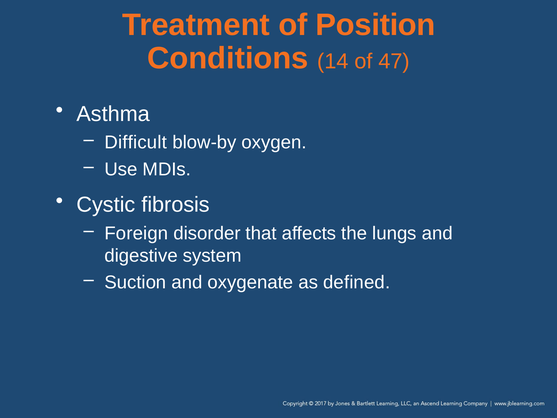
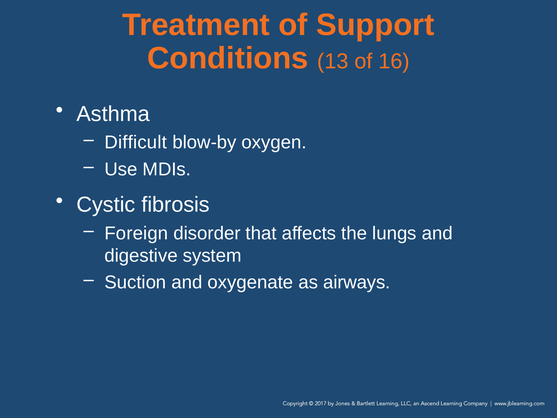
Position: Position -> Support
14: 14 -> 13
47: 47 -> 16
defined: defined -> airways
